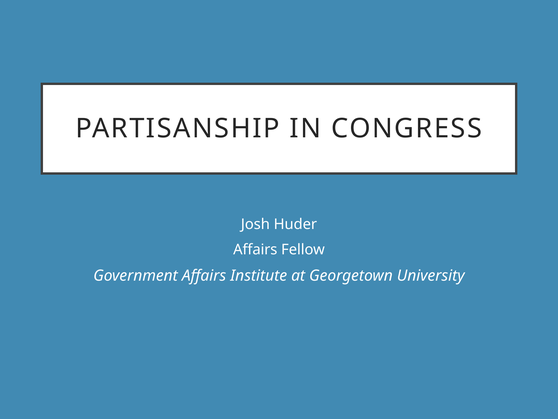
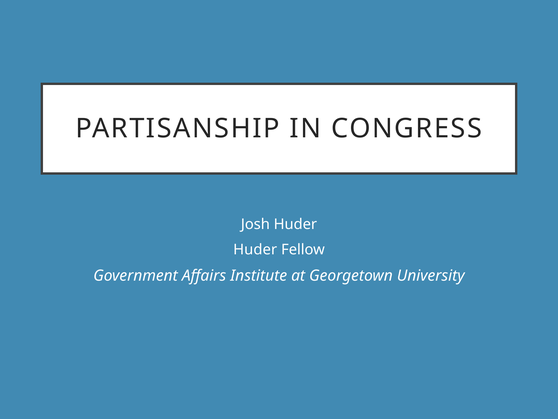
Affairs at (255, 249): Affairs -> Huder
